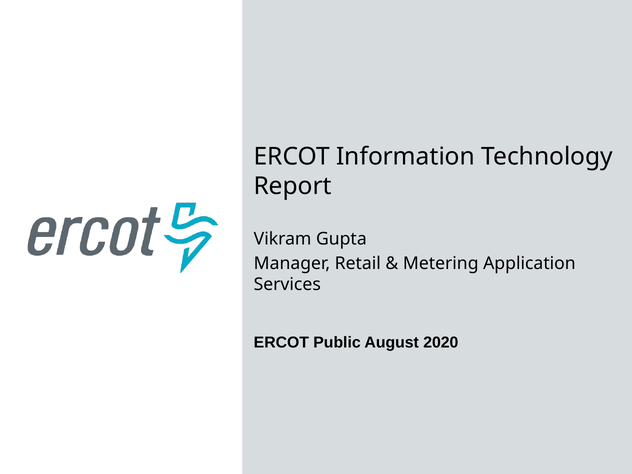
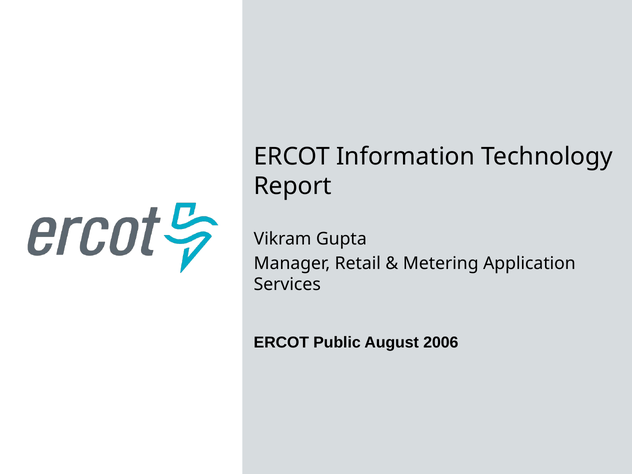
2020: 2020 -> 2006
